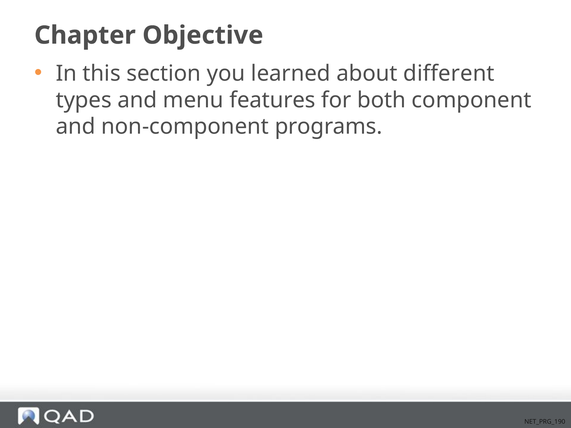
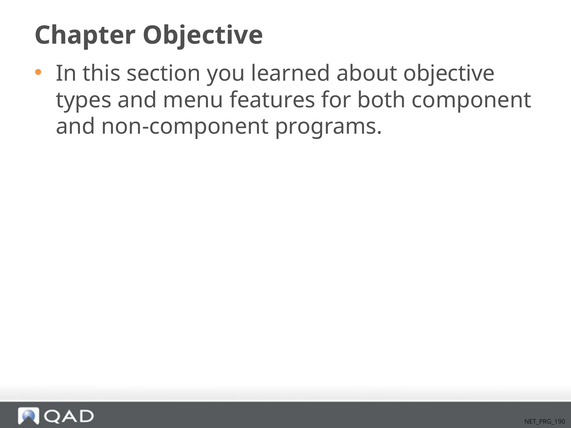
about different: different -> objective
